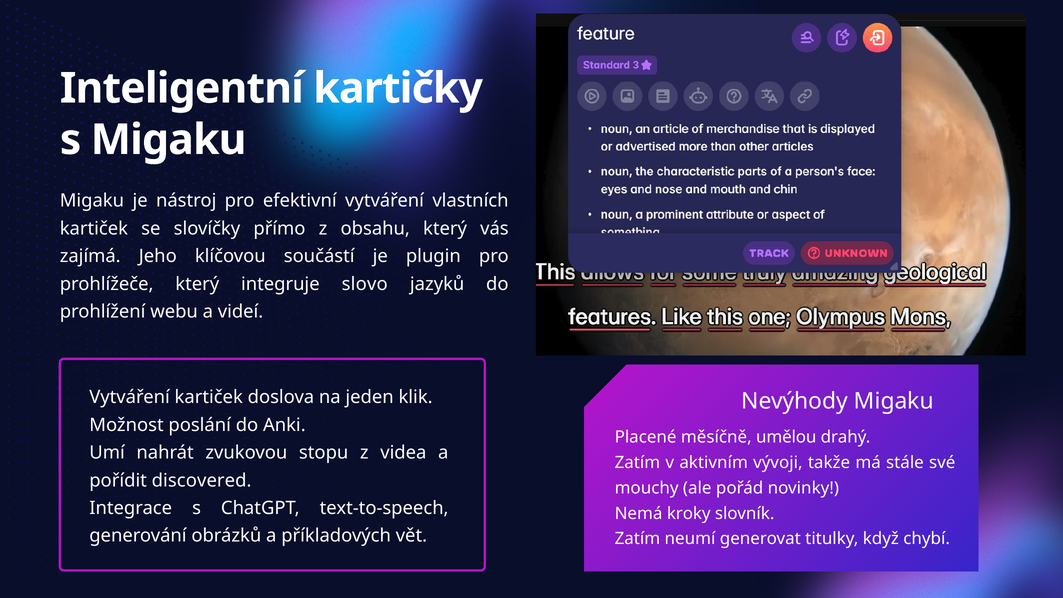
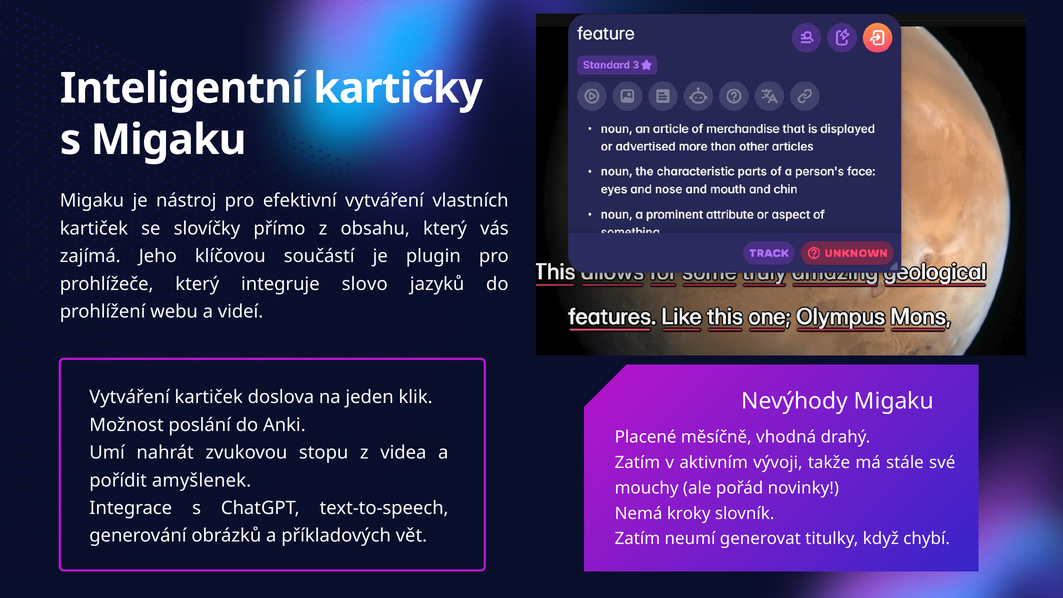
umělou: umělou -> vhodná
discovered: discovered -> amyšlenek
